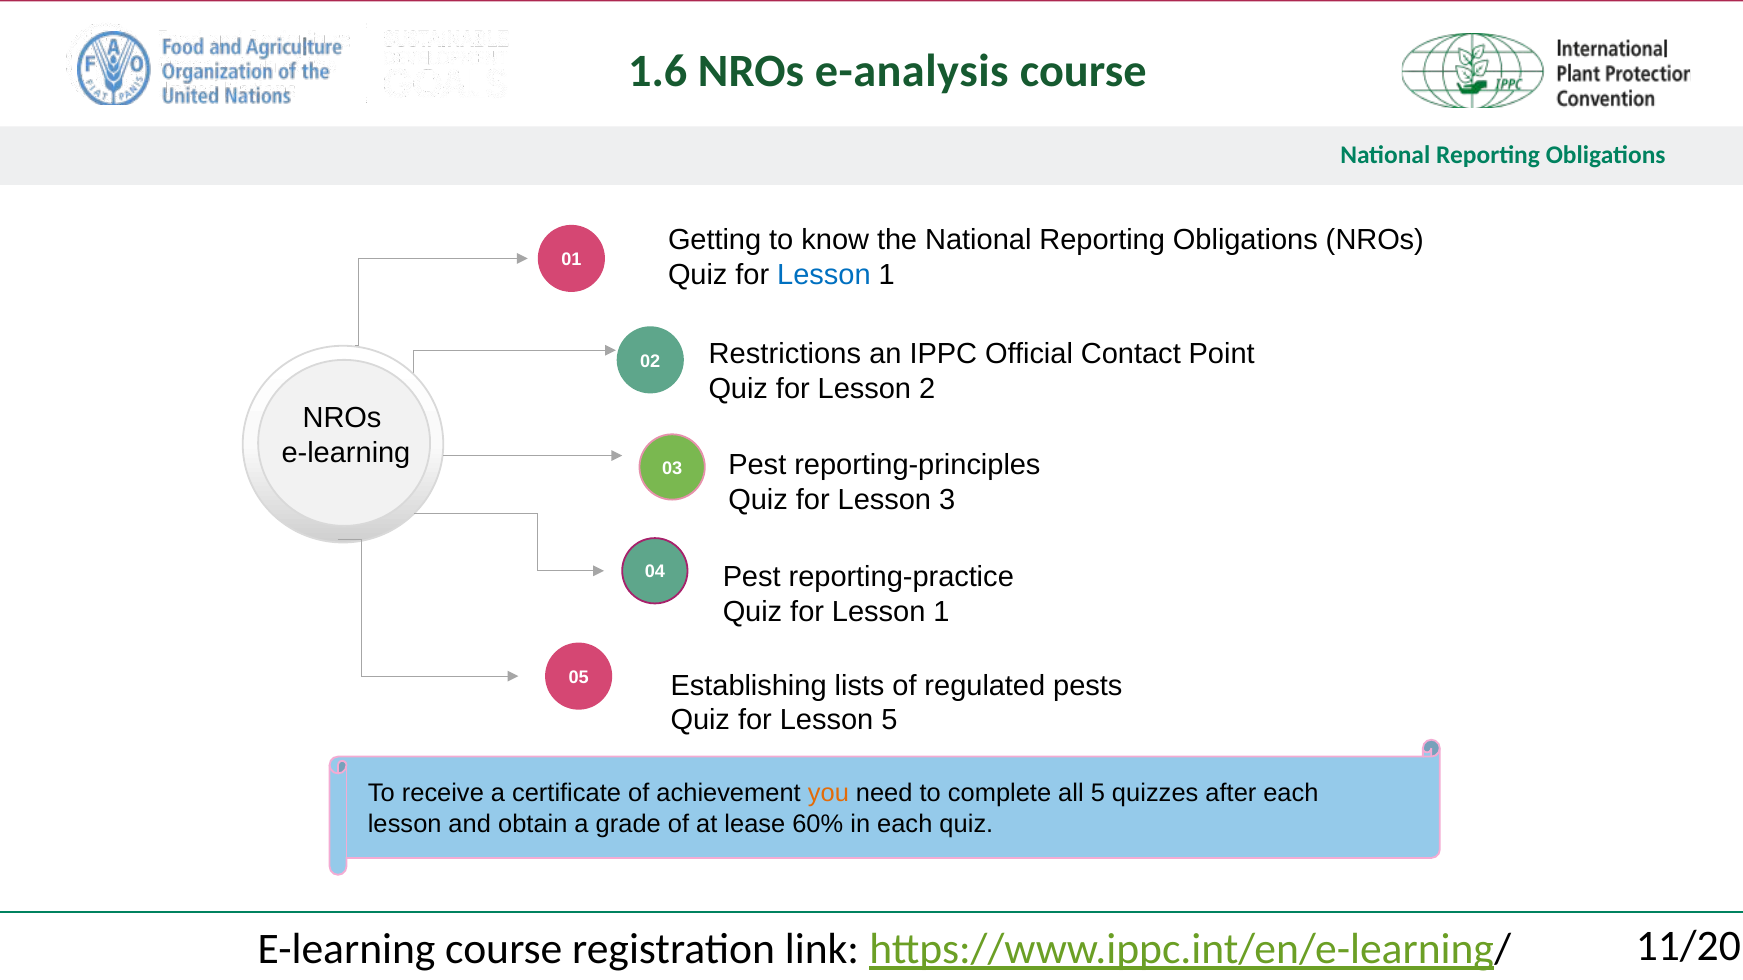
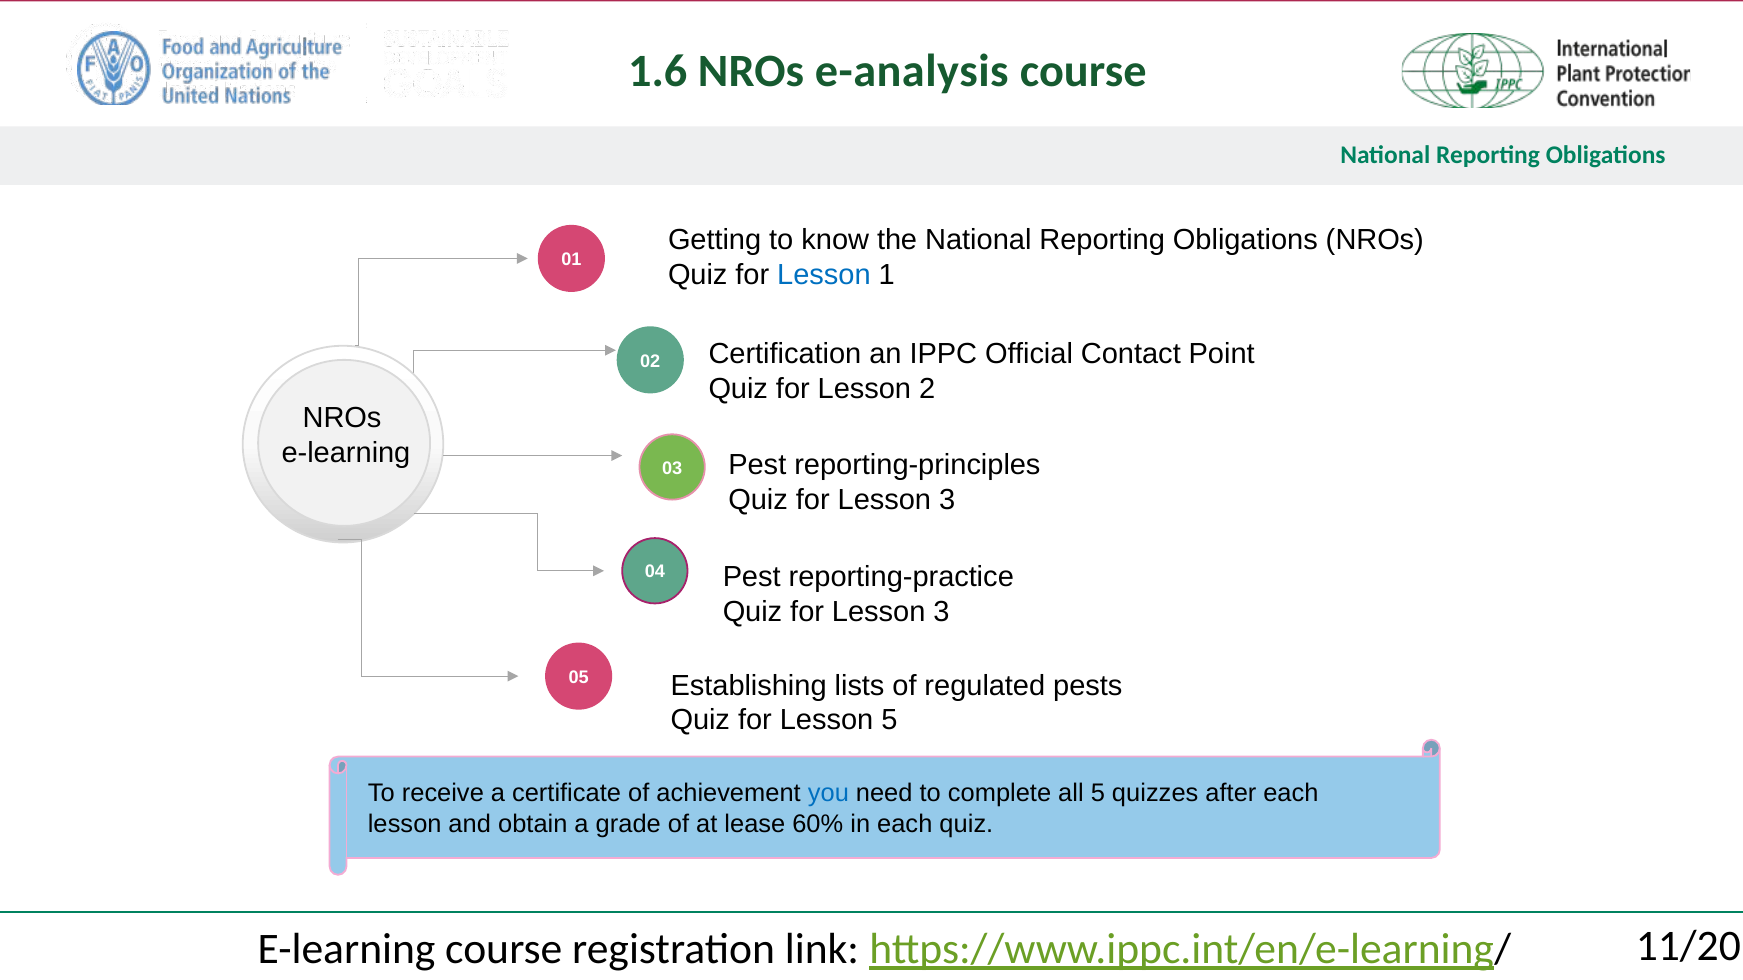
Restrictions: Restrictions -> Certification
1 at (941, 612): 1 -> 3
you colour: orange -> blue
